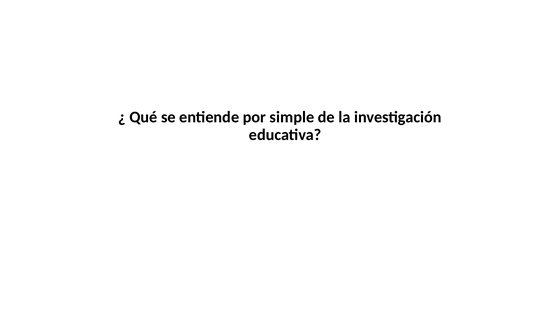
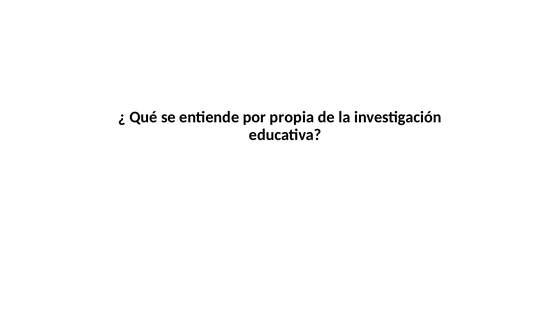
simple: simple -> propia
